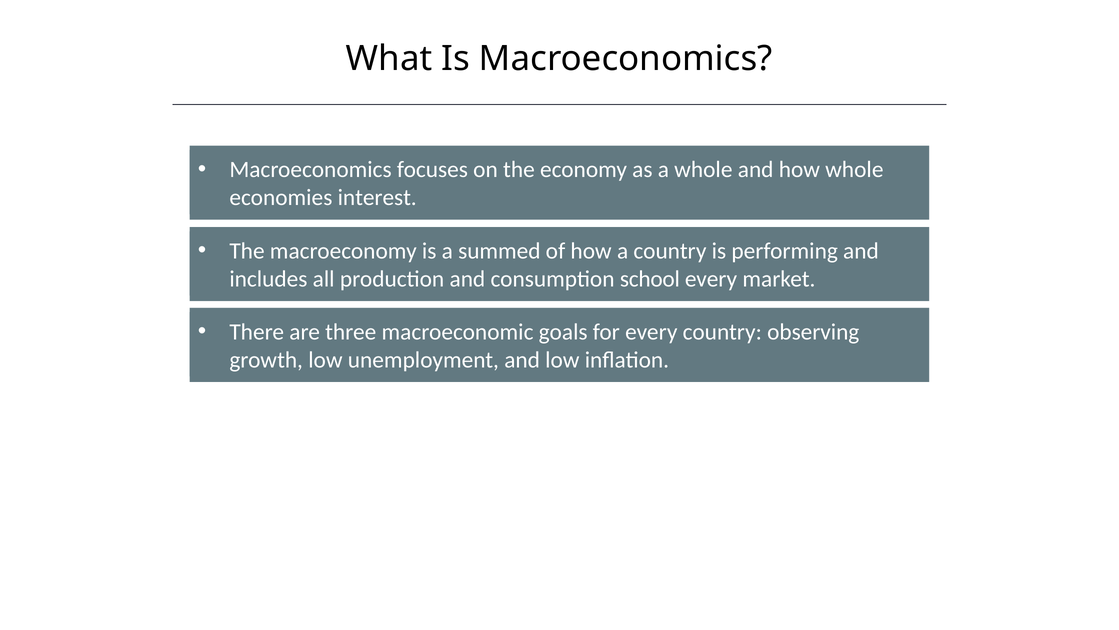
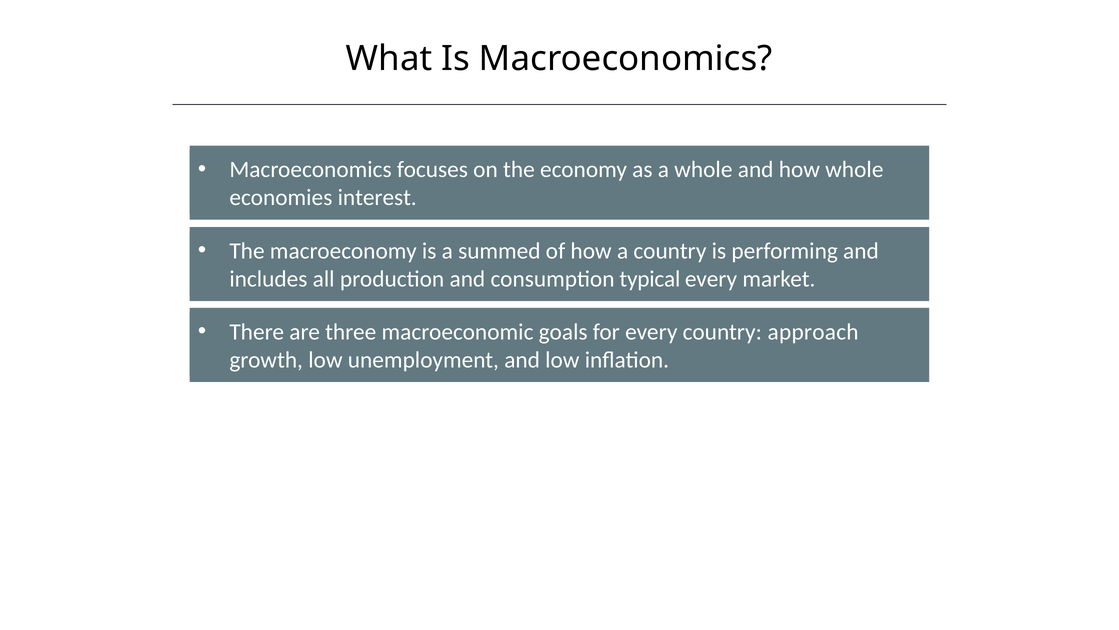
school: school -> typical
observing: observing -> approach
